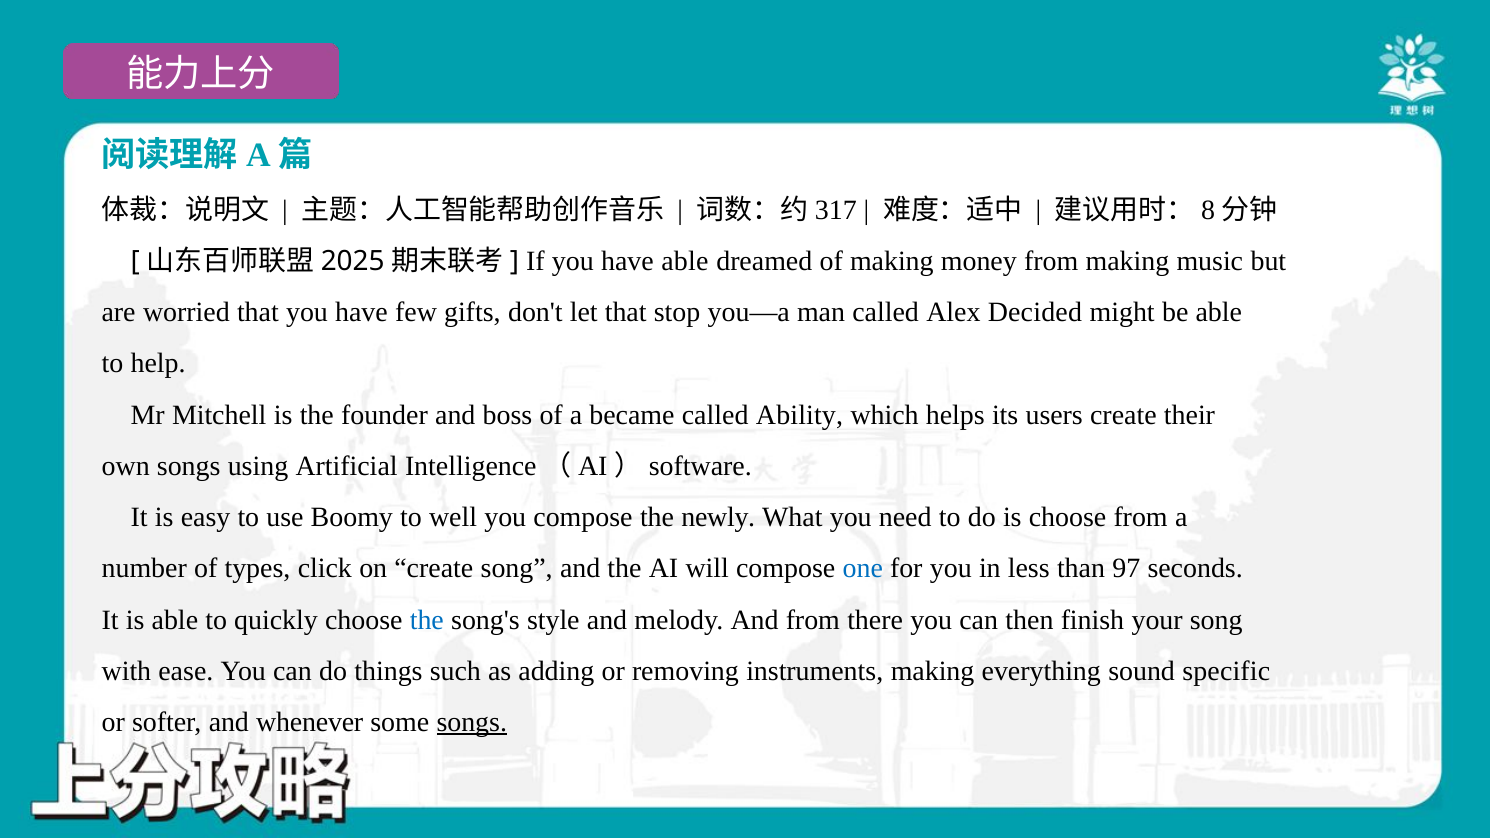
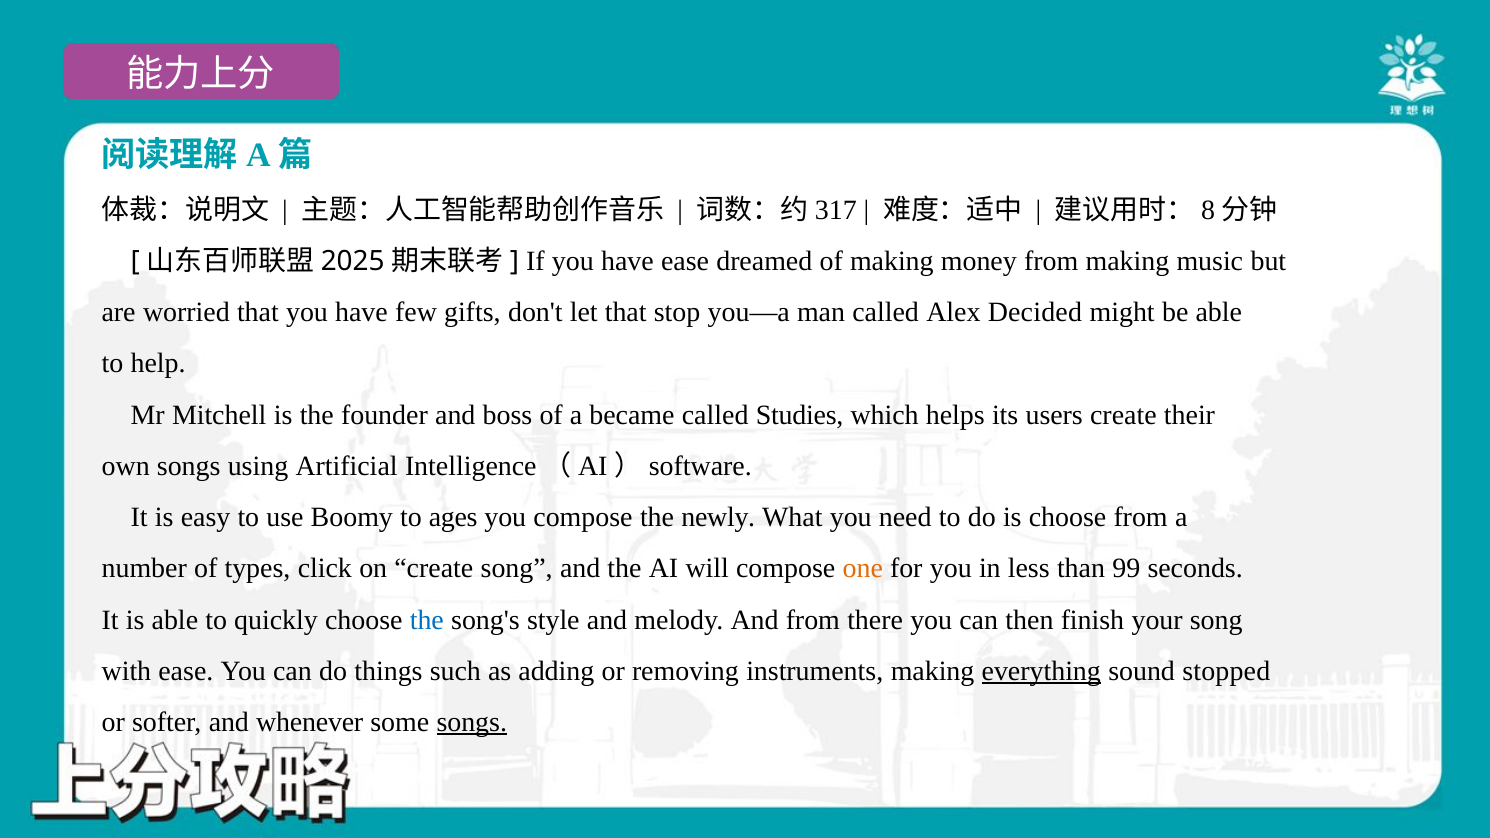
have able: able -> ease
Ability: Ability -> Studies
well: well -> ages
one colour: blue -> orange
97: 97 -> 99
everything underline: none -> present
specific: specific -> stopped
